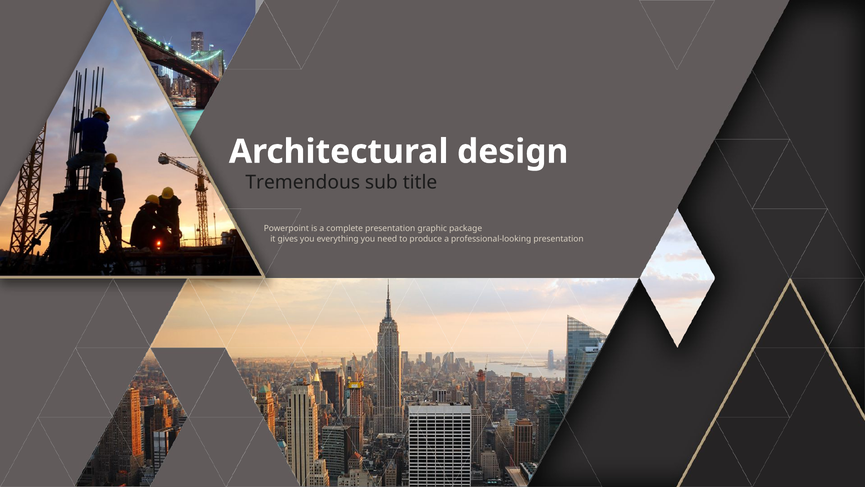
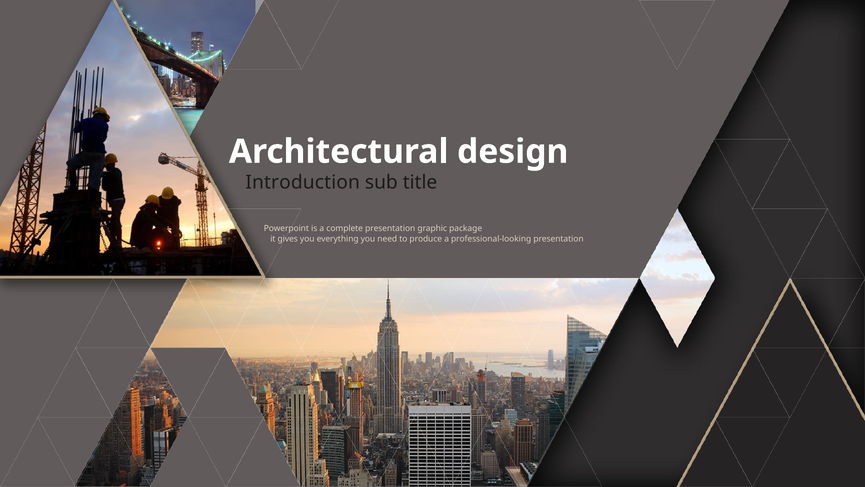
Tremendous: Tremendous -> Introduction
